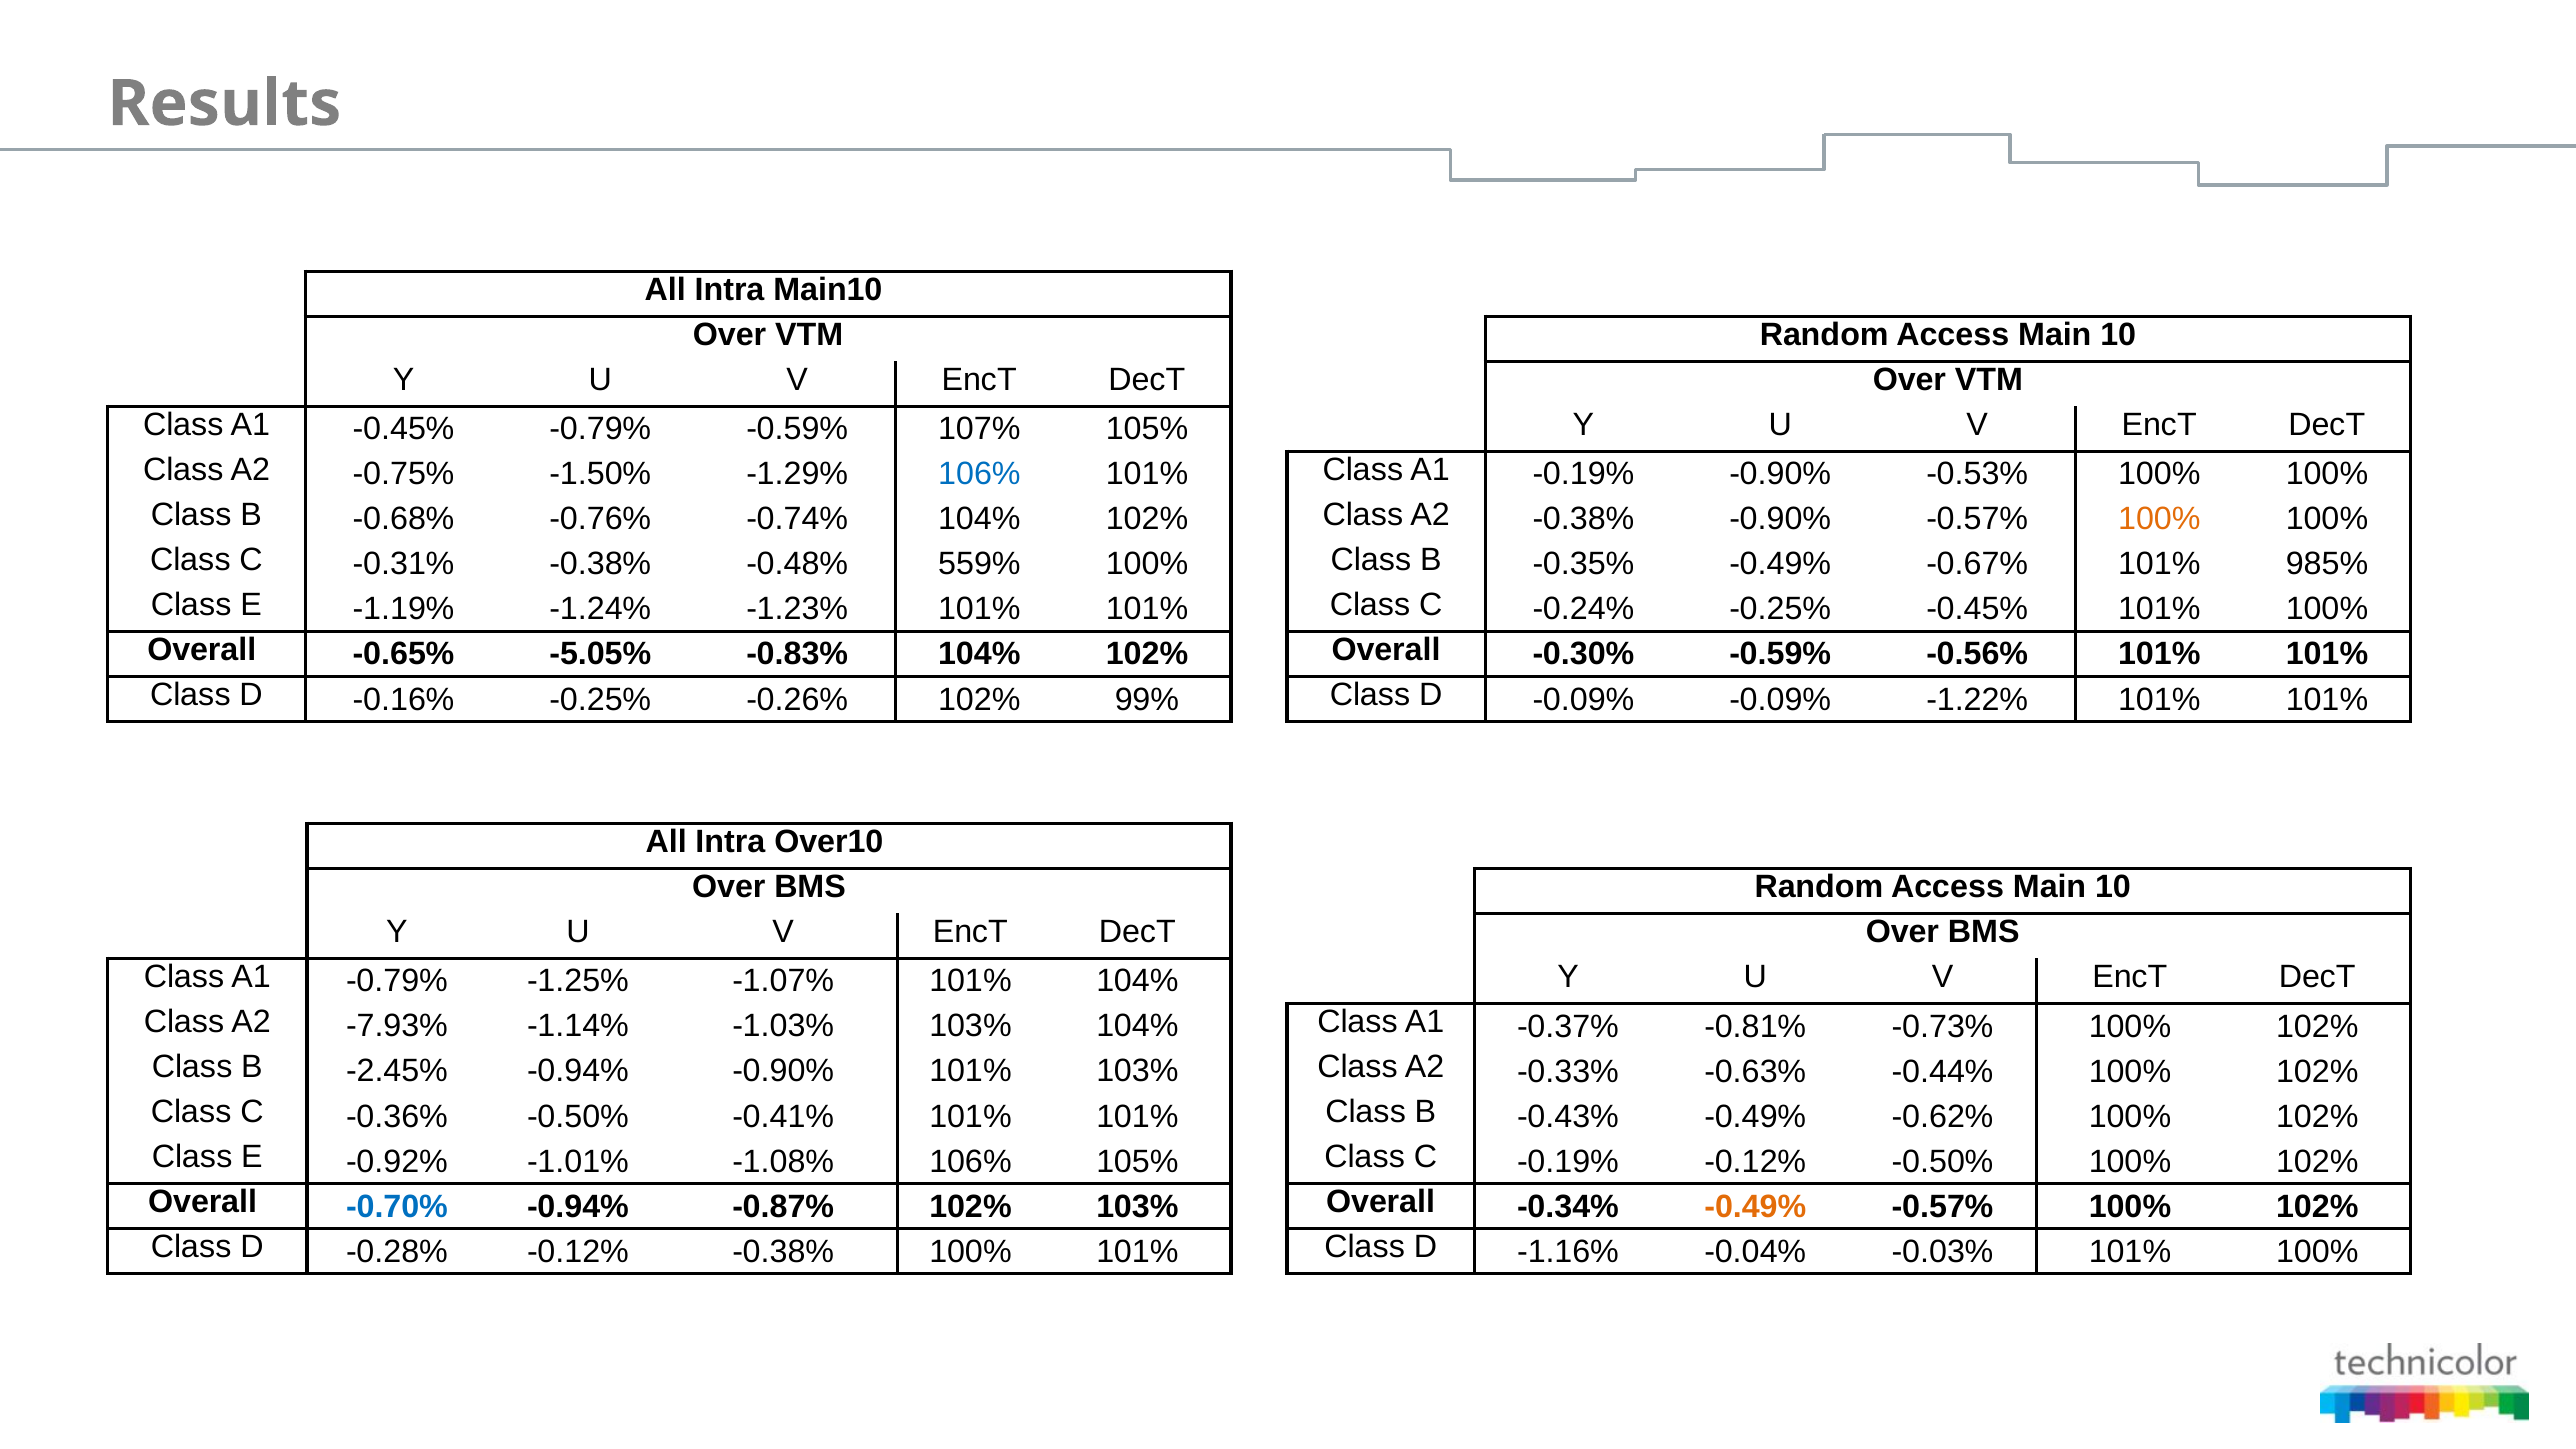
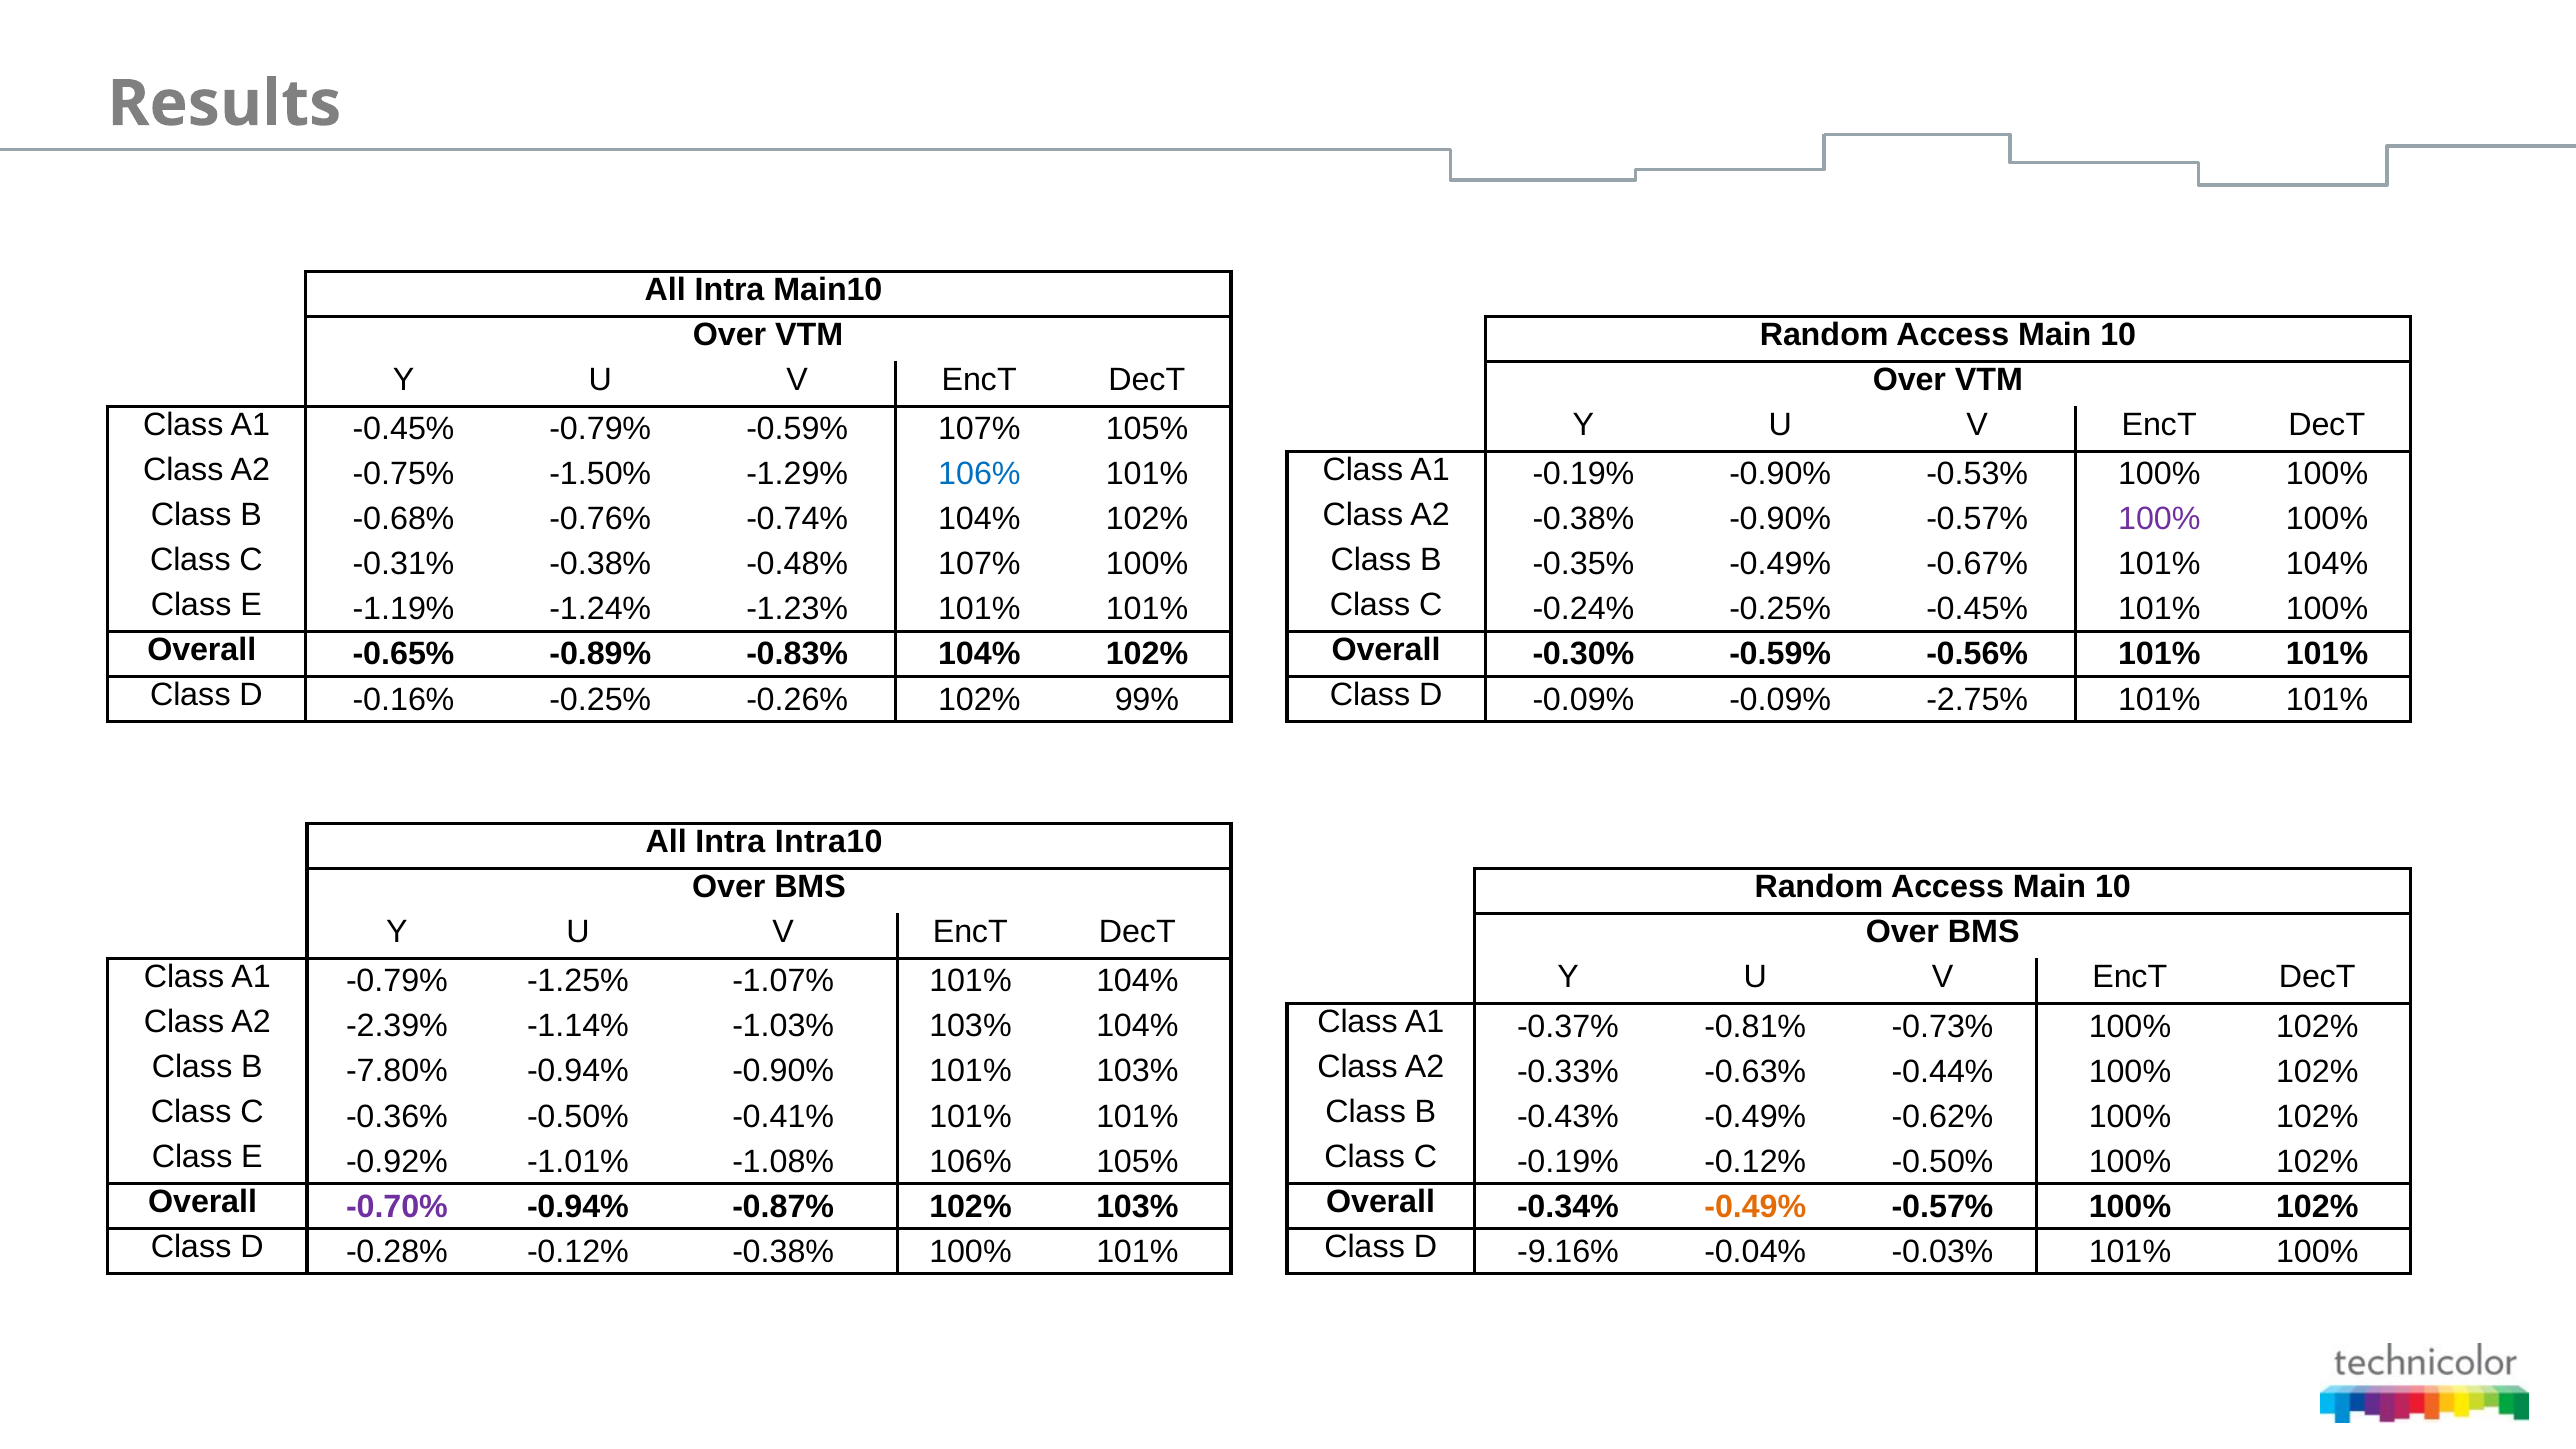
100% at (2159, 519) colour: orange -> purple
-0.48% 559%: 559% -> 107%
-0.67% 101% 985%: 985% -> 104%
-5.05%: -5.05% -> -0.89%
-1.22%: -1.22% -> -2.75%
Over10: Over10 -> Intra10
-7.93%: -7.93% -> -2.39%
-2.45%: -2.45% -> -7.80%
-0.70% colour: blue -> purple
-1.16%: -1.16% -> -9.16%
